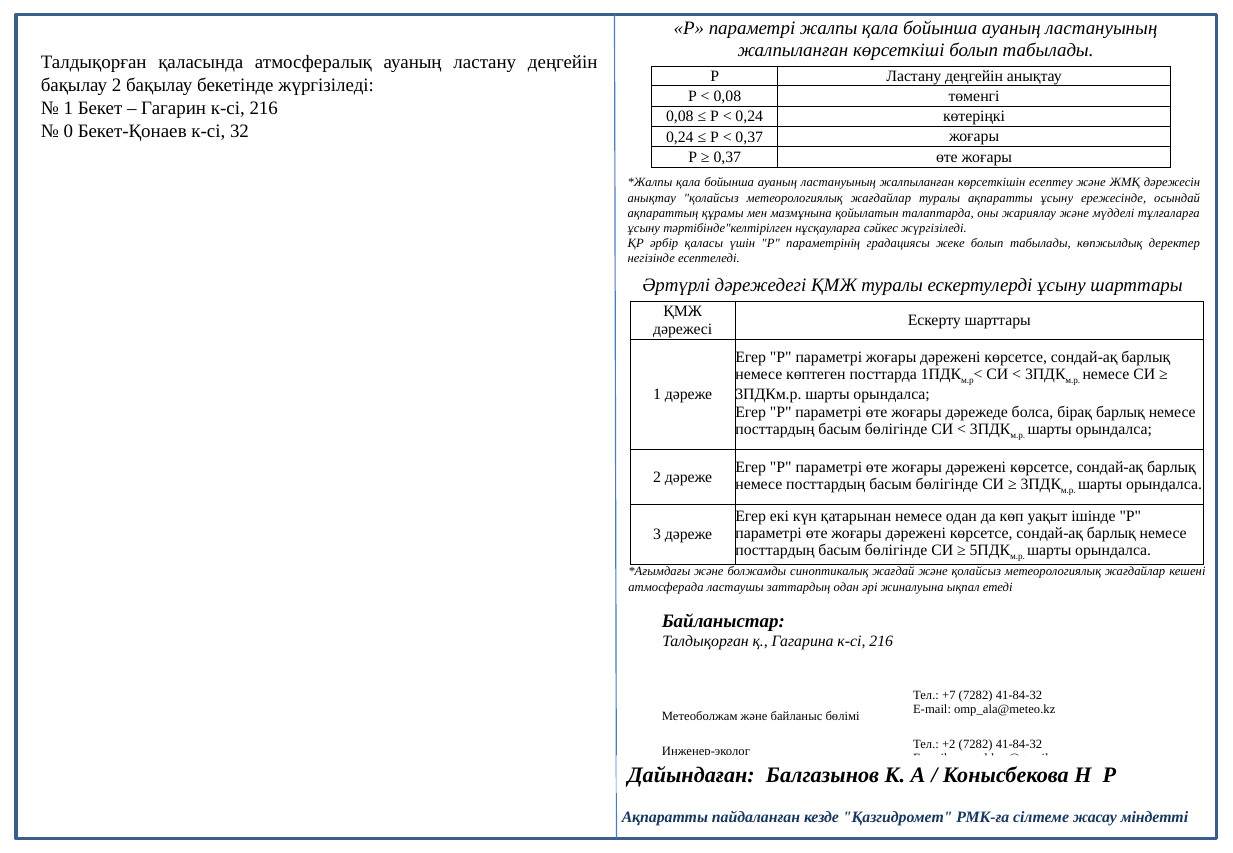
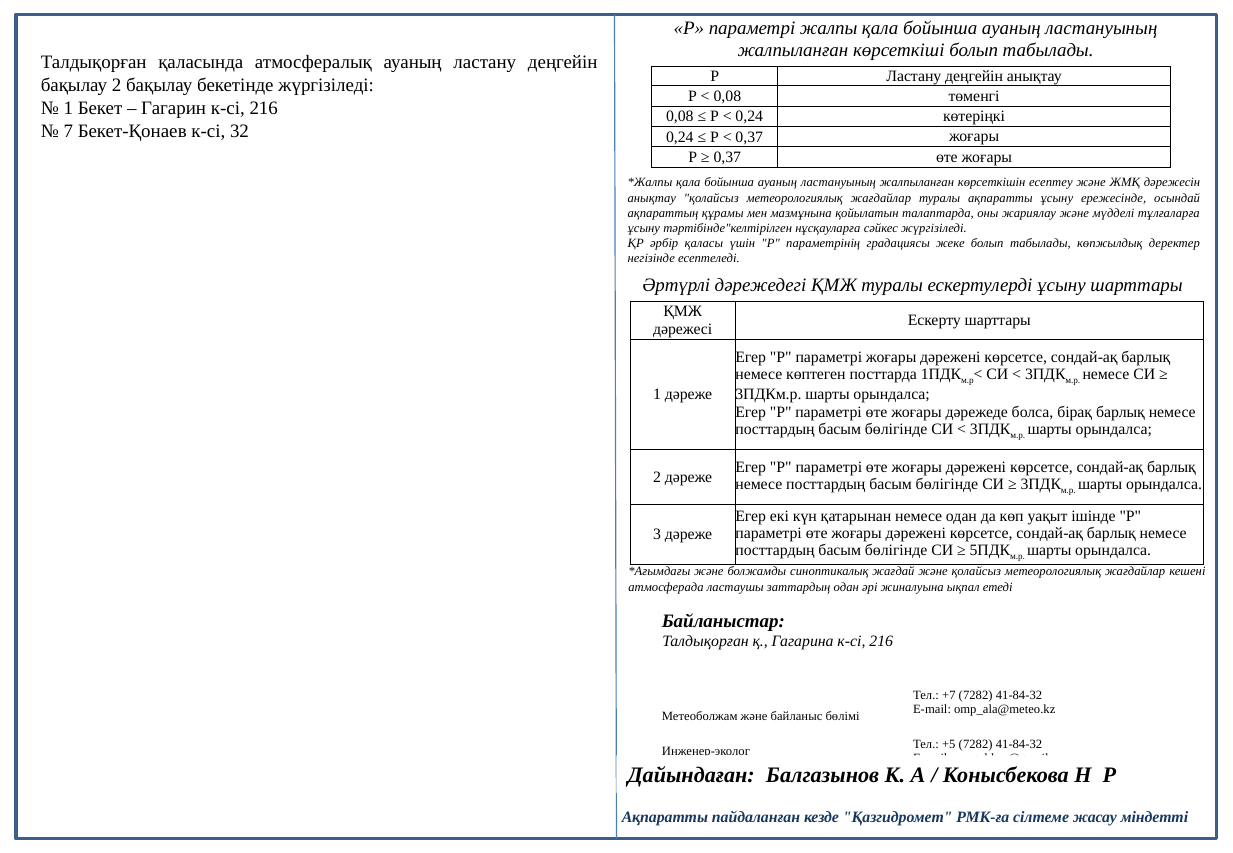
0: 0 -> 7
+2: +2 -> +5
